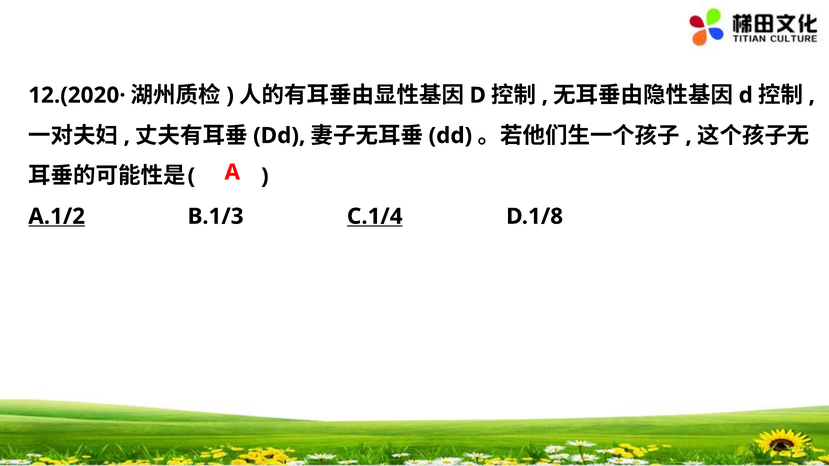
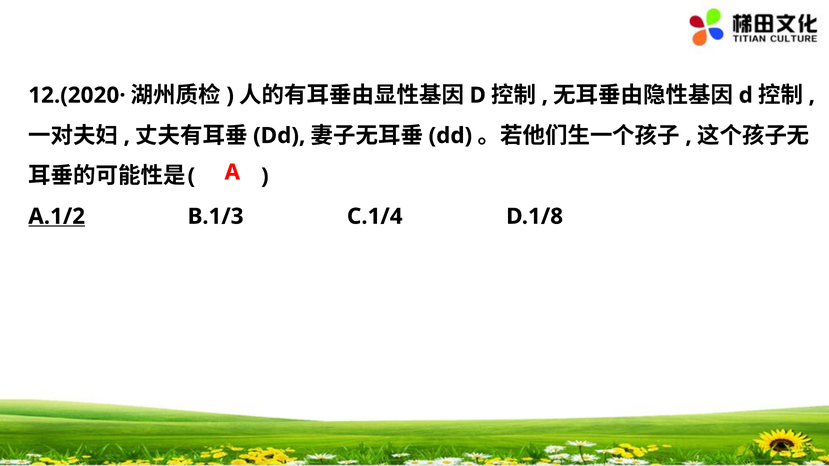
C.1/4 underline: present -> none
